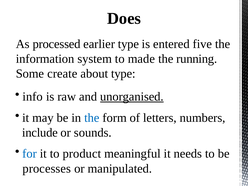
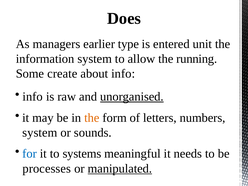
processed: processed -> managers
five: five -> unit
made: made -> allow
about type: type -> info
the at (92, 118) colour: blue -> orange
include at (40, 133): include -> system
product: product -> systems
manipulated underline: none -> present
